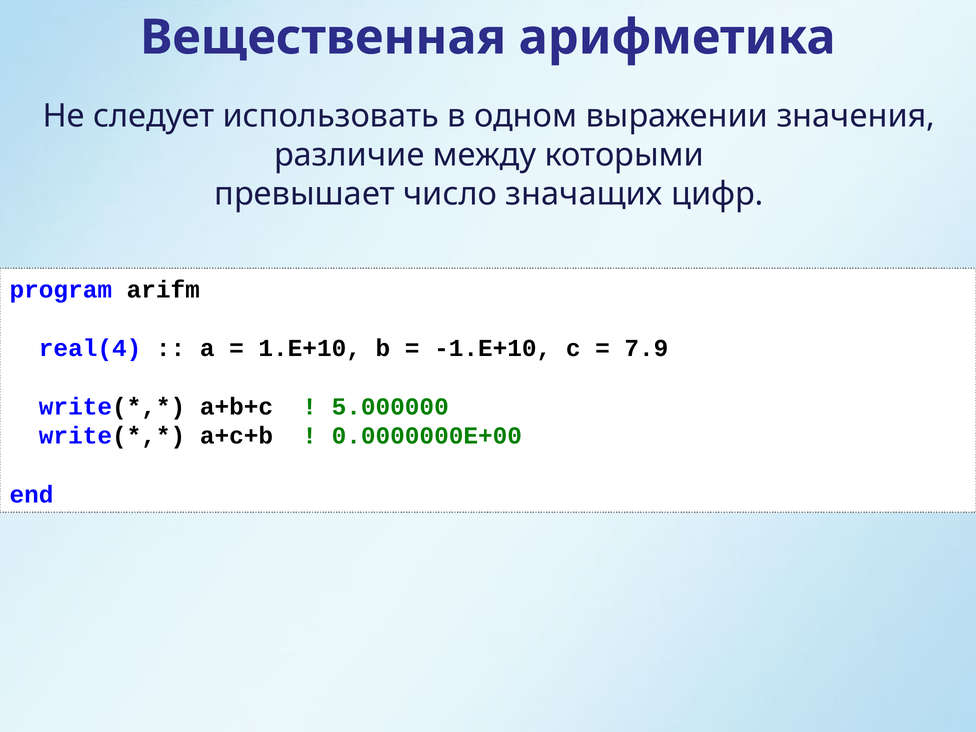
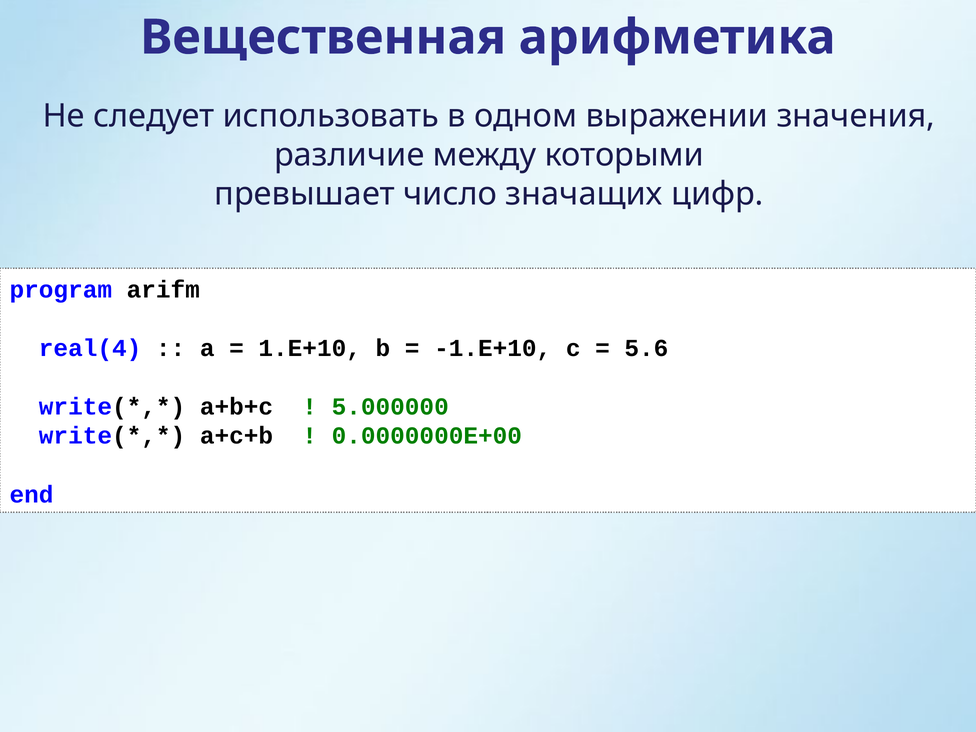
7.9: 7.9 -> 5.6
